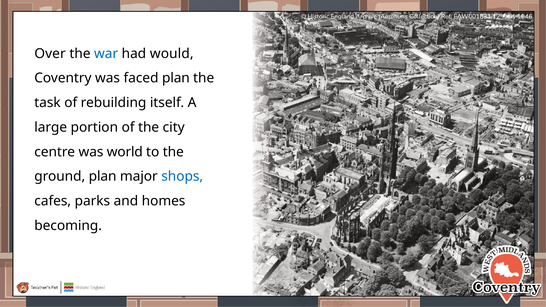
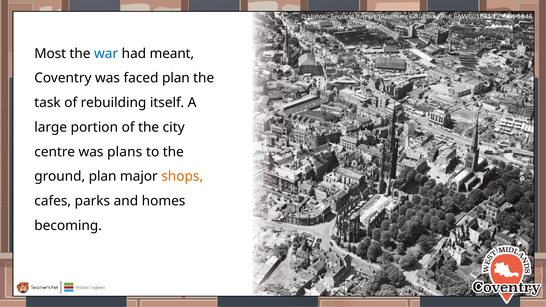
Over: Over -> Most
would: would -> meant
world: world -> plans
shops colour: blue -> orange
